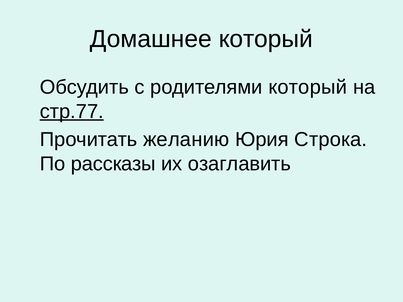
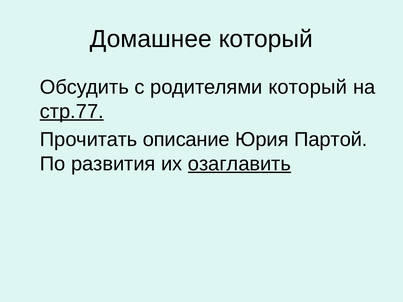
желанию: желанию -> описание
Строка: Строка -> Партой
рассказы: рассказы -> развития
озаглавить underline: none -> present
